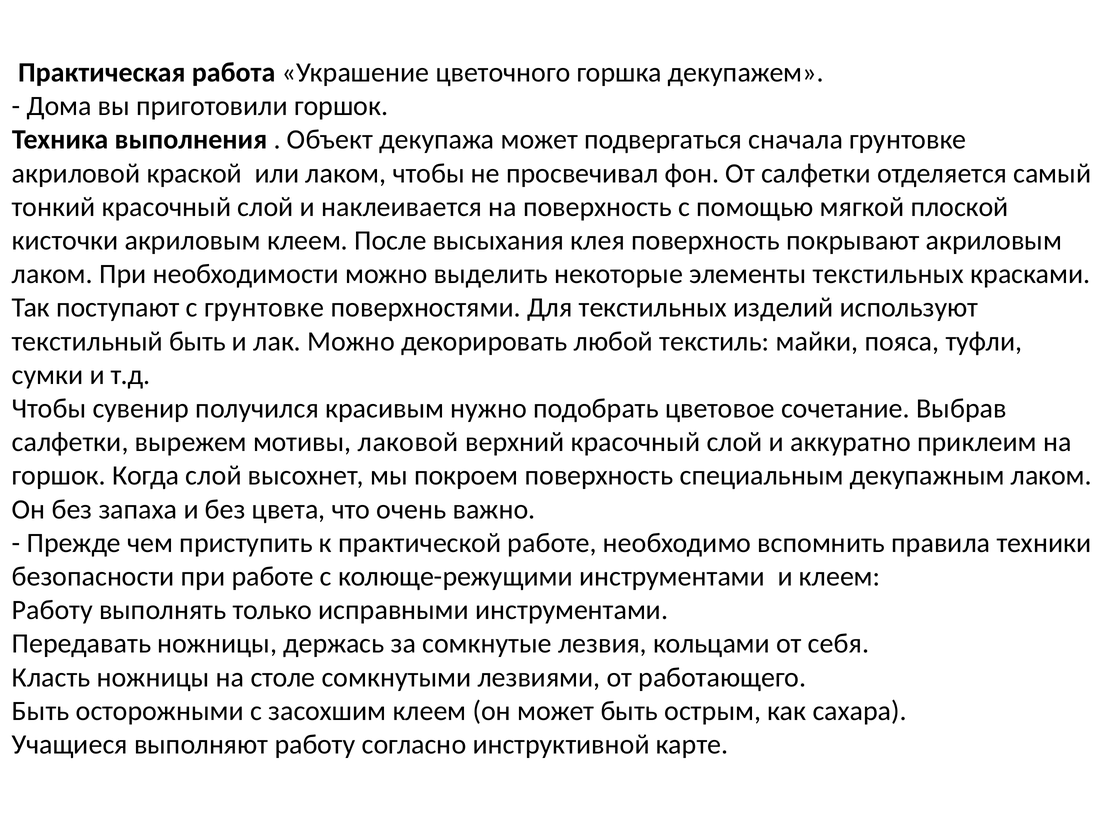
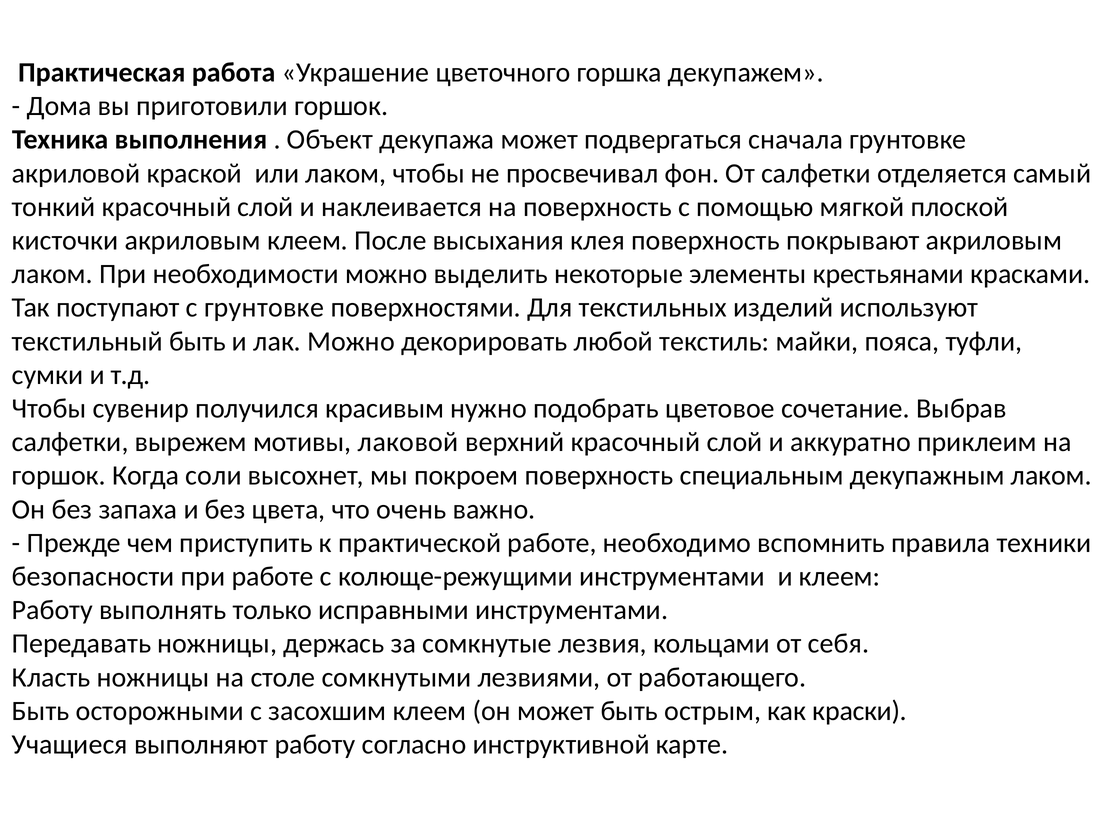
элементы текстильных: текстильных -> крестьянами
Когда слой: слой -> соли
сахара: сахара -> краски
